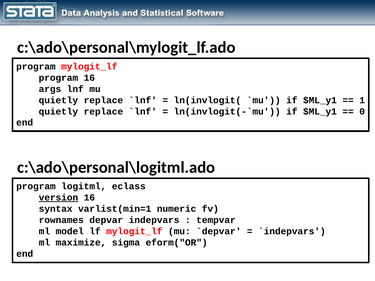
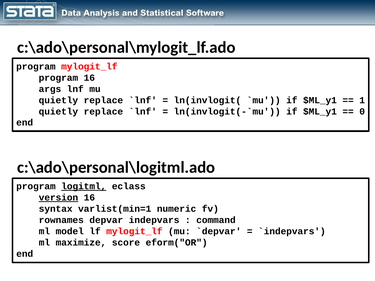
logitml underline: none -> present
tempvar: tempvar -> command
sigma: sigma -> score
